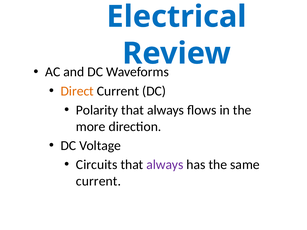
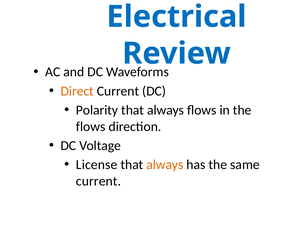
more at (91, 127): more -> flows
Circuits: Circuits -> License
always at (165, 165) colour: purple -> orange
